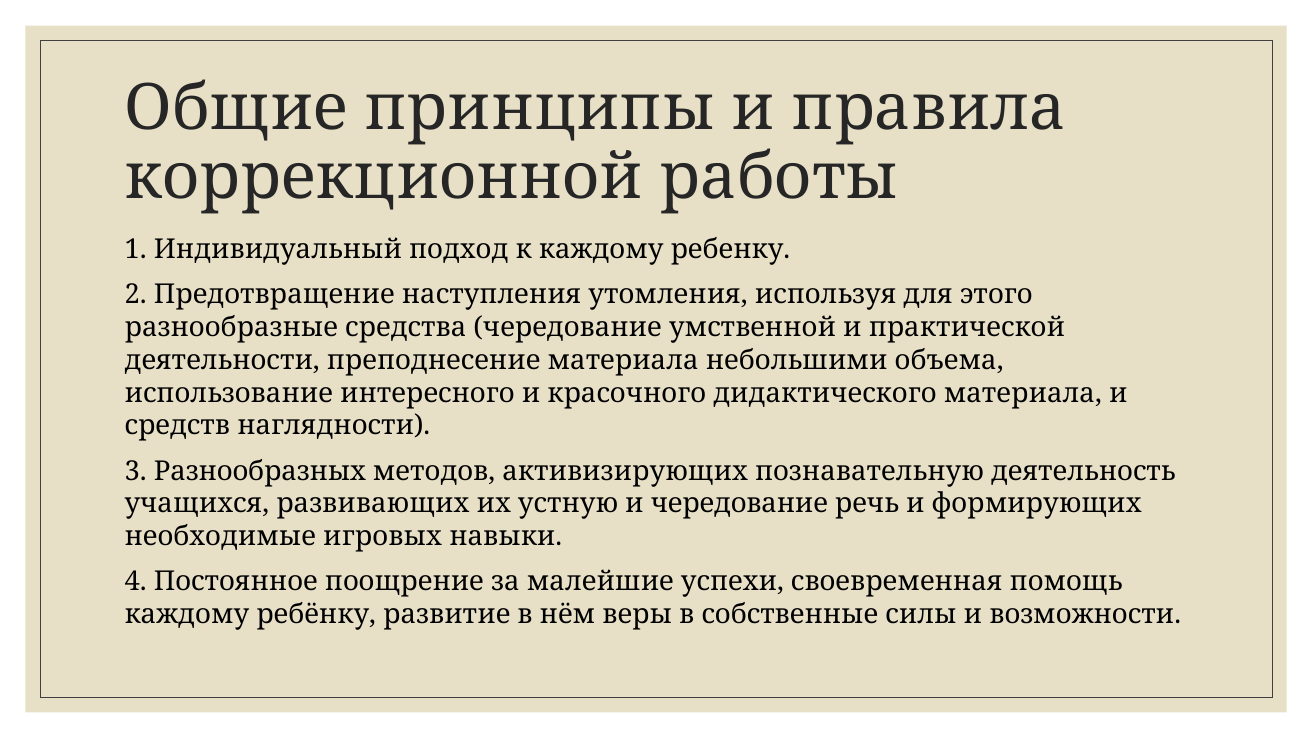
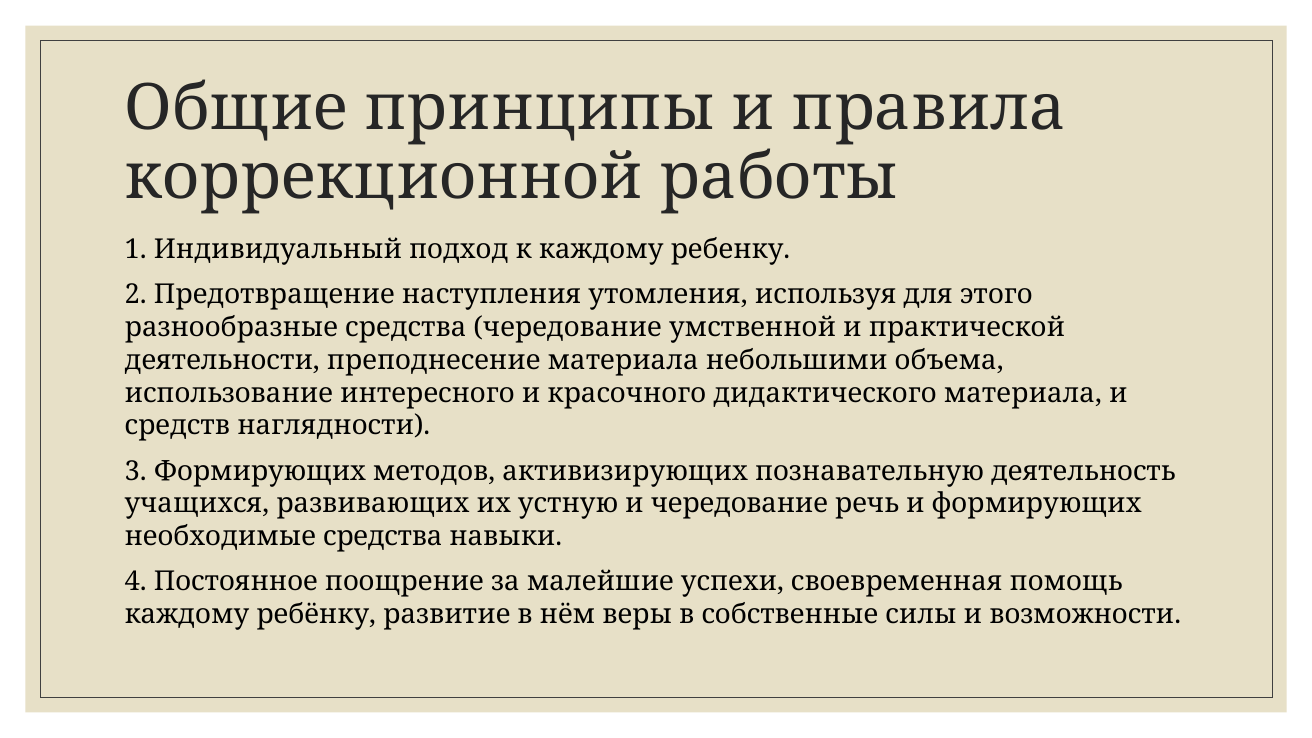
3 Разнообразных: Разнообразных -> Формирующих
необходимые игровых: игровых -> средства
